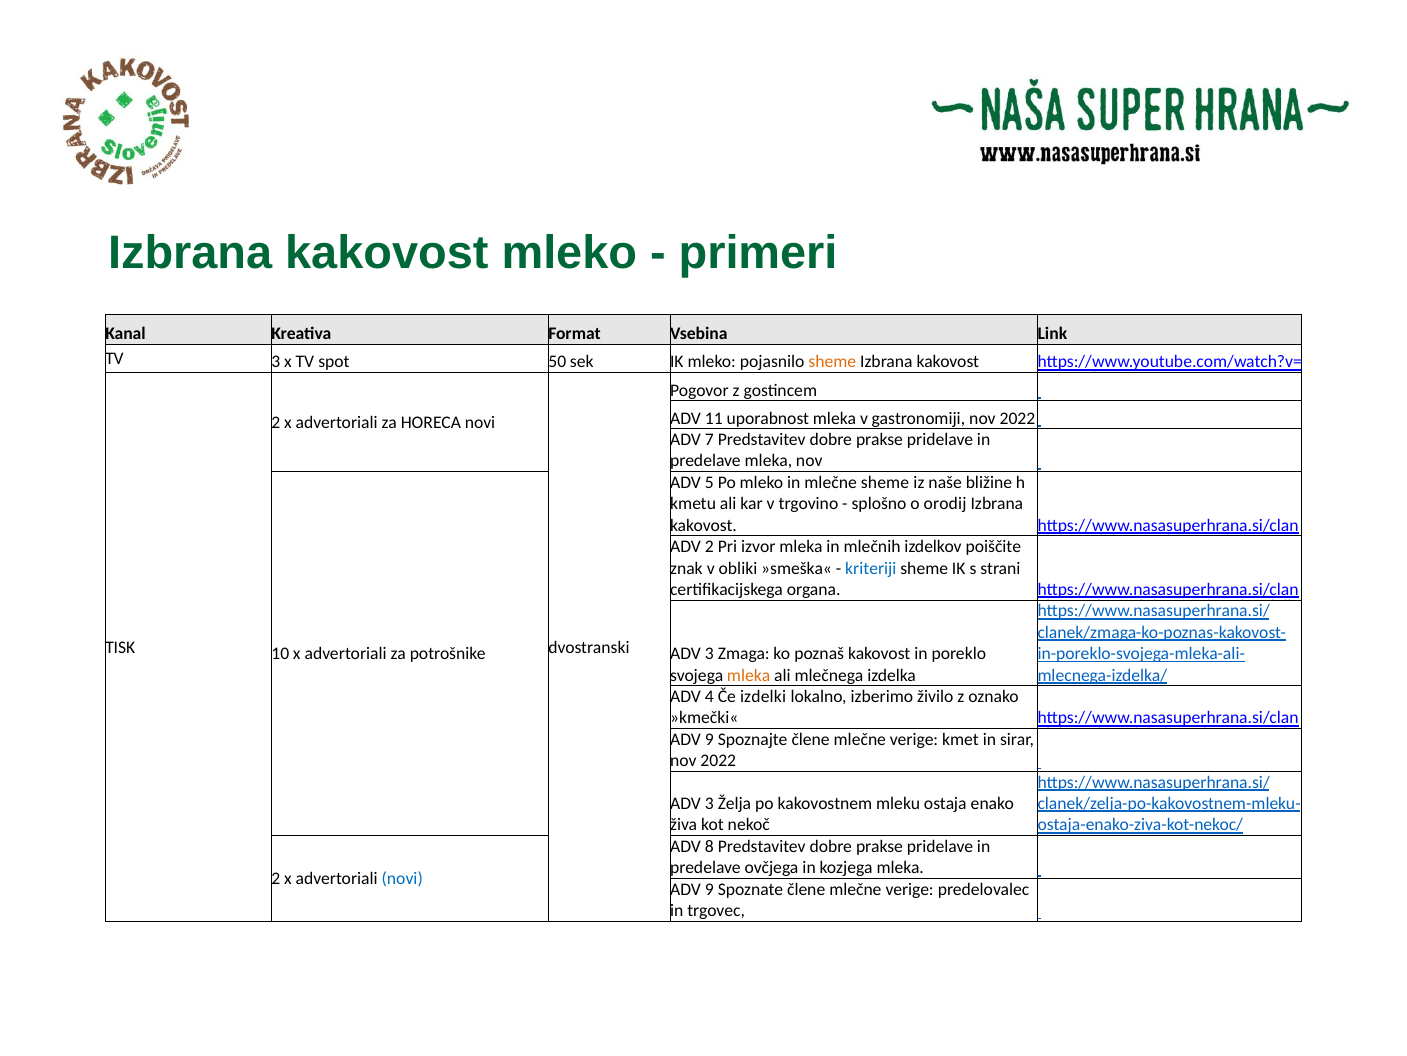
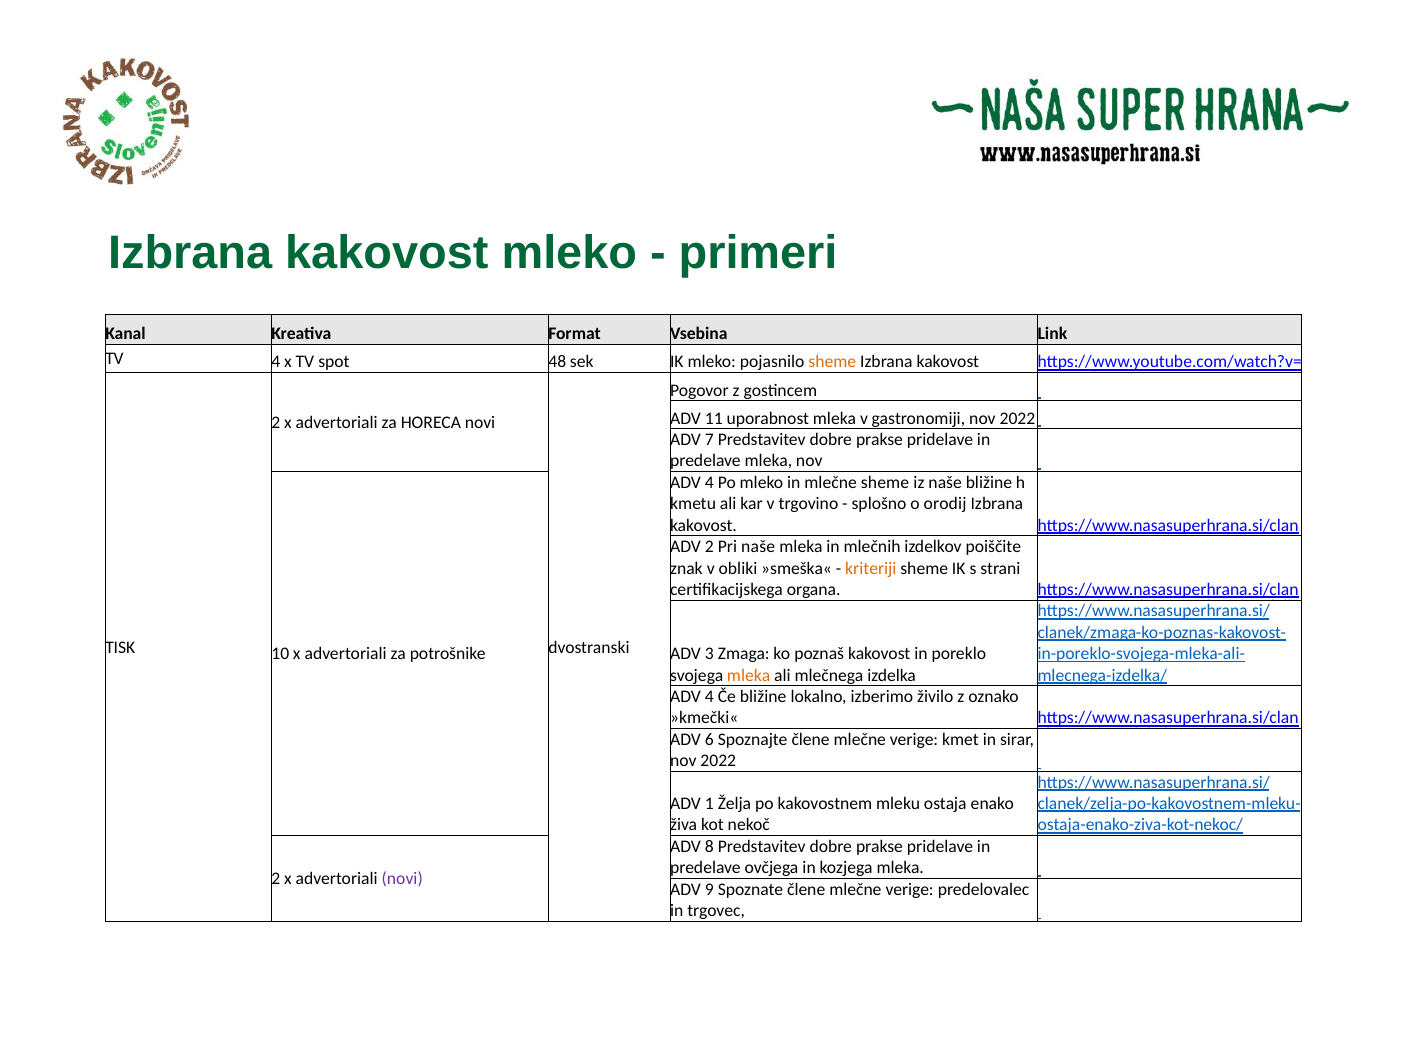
TV 3: 3 -> 4
50: 50 -> 48
5 at (709, 482): 5 -> 4
Pri izvor: izvor -> naše
kriteriji colour: blue -> orange
Če izdelki: izdelki -> bližine
9 at (709, 739): 9 -> 6
3 at (709, 803): 3 -> 1
novi at (402, 878) colour: blue -> purple
